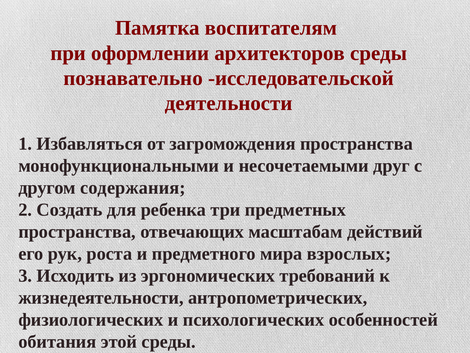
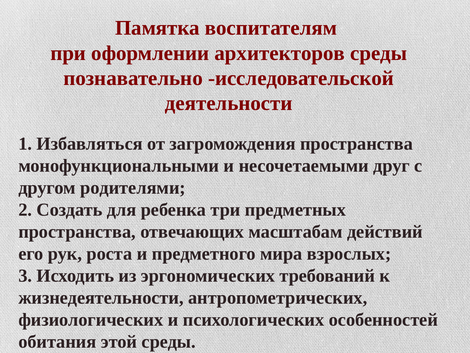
содержания: содержания -> родителями
